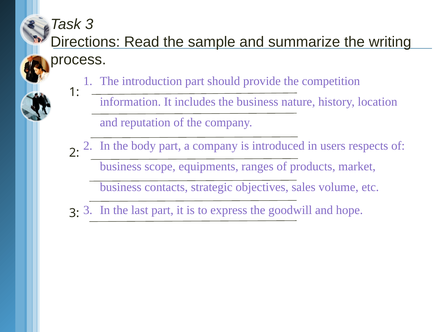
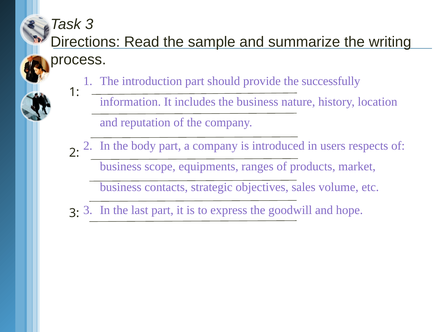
competition: competition -> successfully
